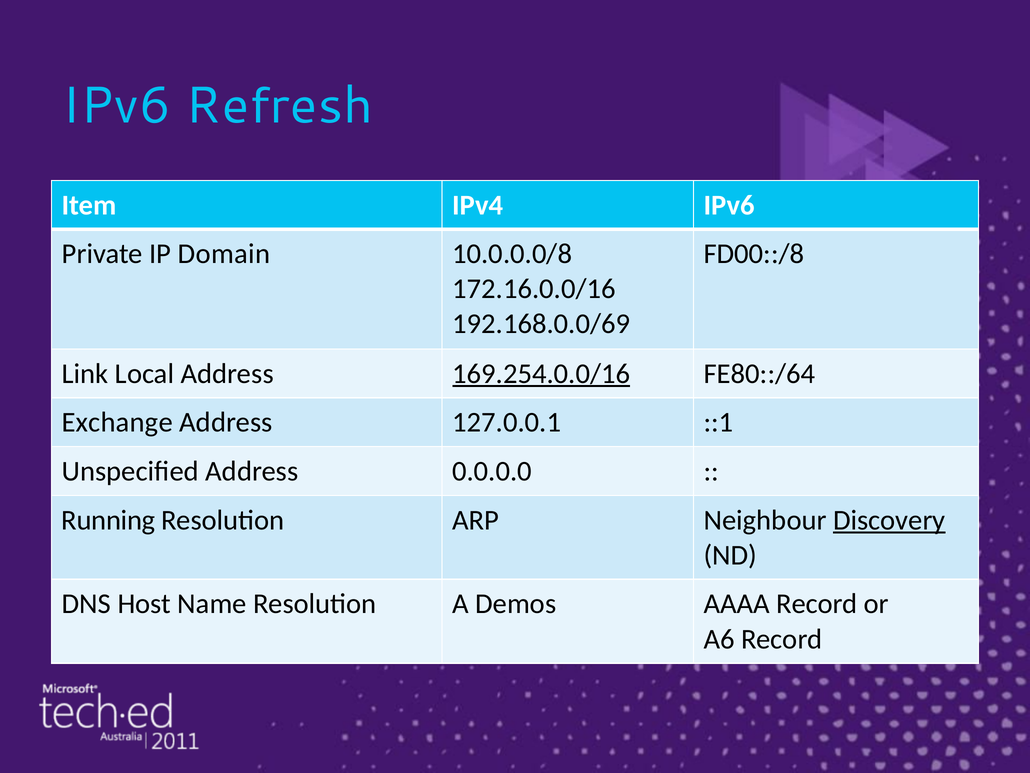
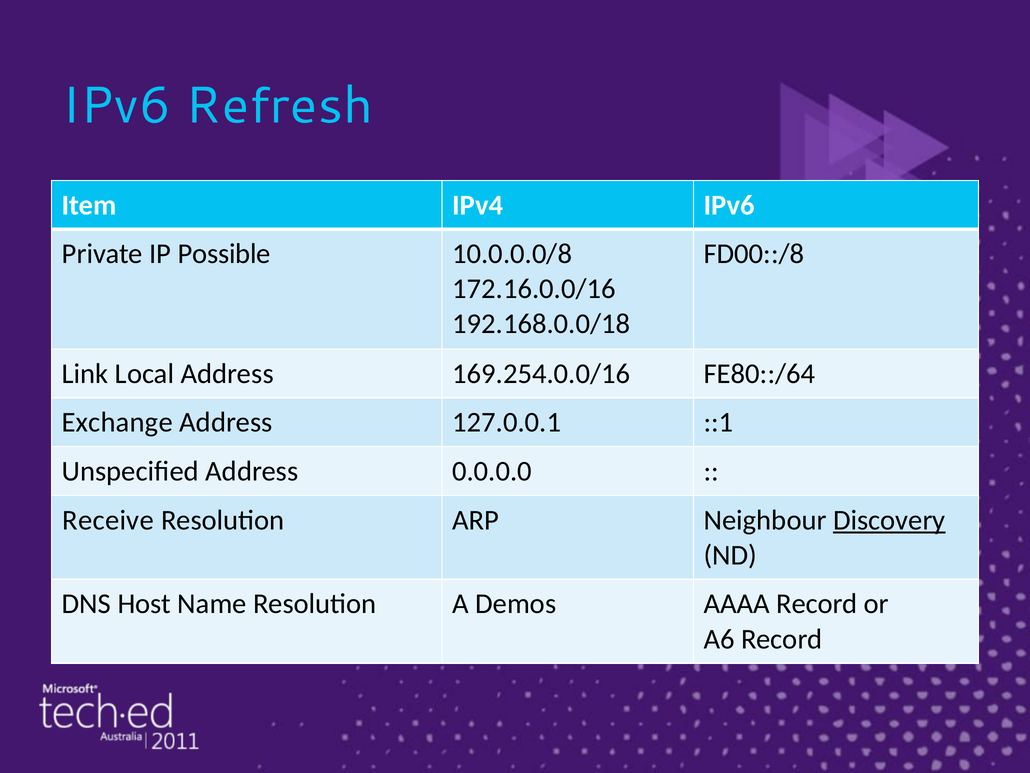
Domain: Domain -> Possible
192.168.0.0/69: 192.168.0.0/69 -> 192.168.0.0/18
169.254.0.0/16 underline: present -> none
Running: Running -> Receive
